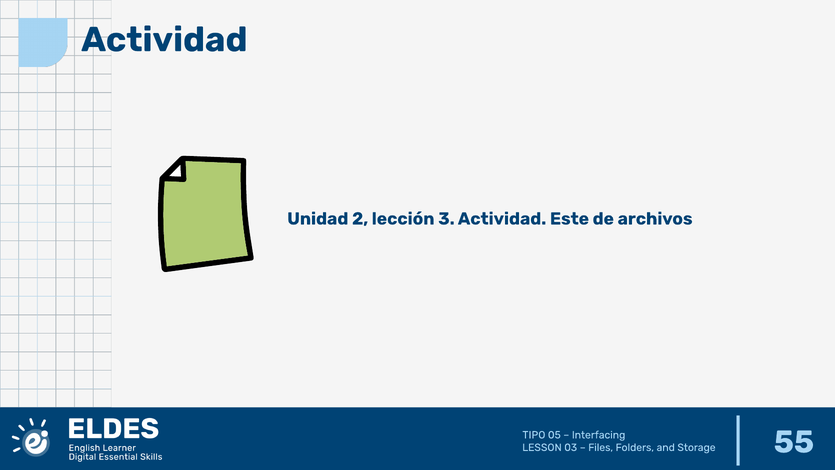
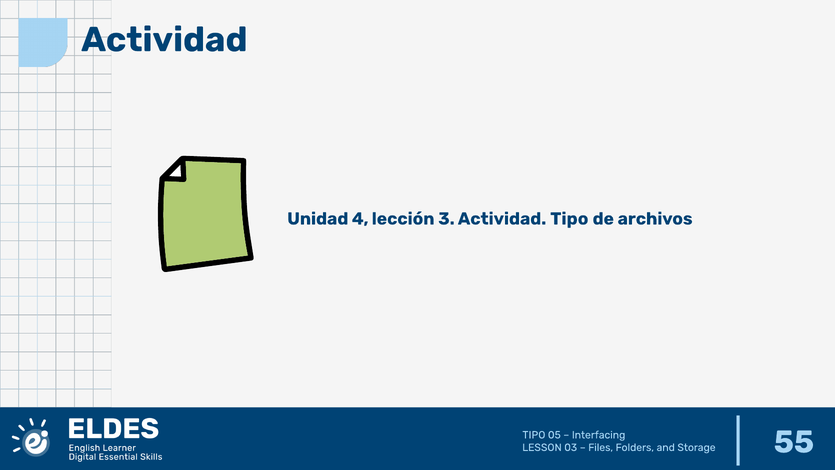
2: 2 -> 4
Actividad Este: Este -> Tipo
